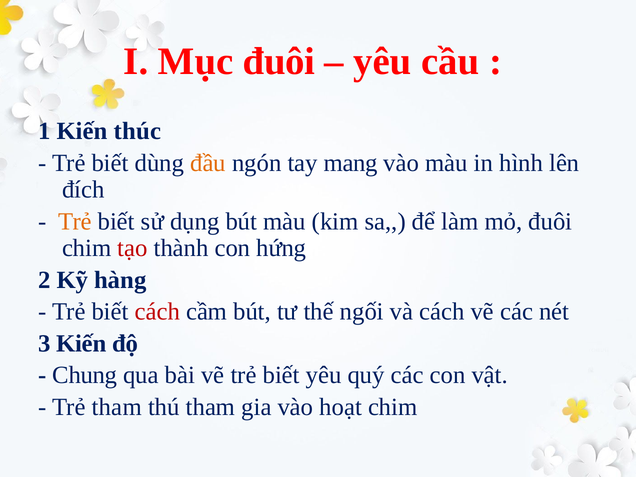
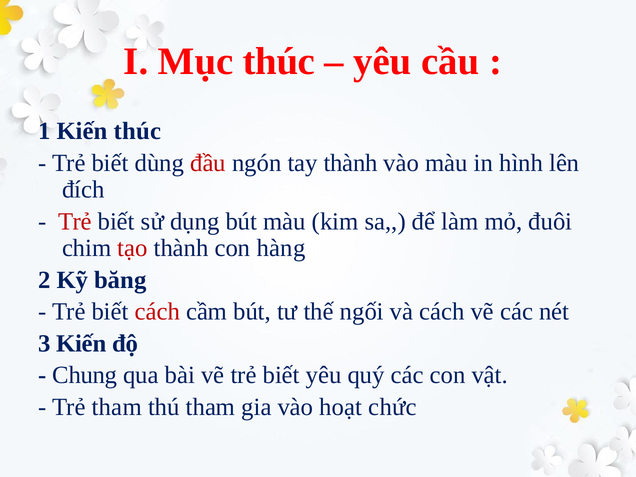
Mục đuôi: đuôi -> thúc
đầu colour: orange -> red
tay mang: mang -> thành
Trẻ at (75, 221) colour: orange -> red
hứng: hứng -> hàng
hàng: hàng -> băng
hoạt chim: chim -> chức
